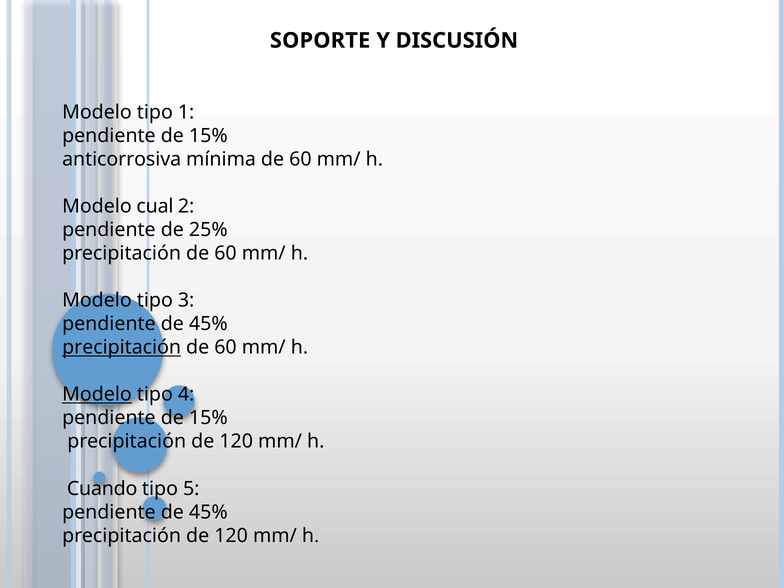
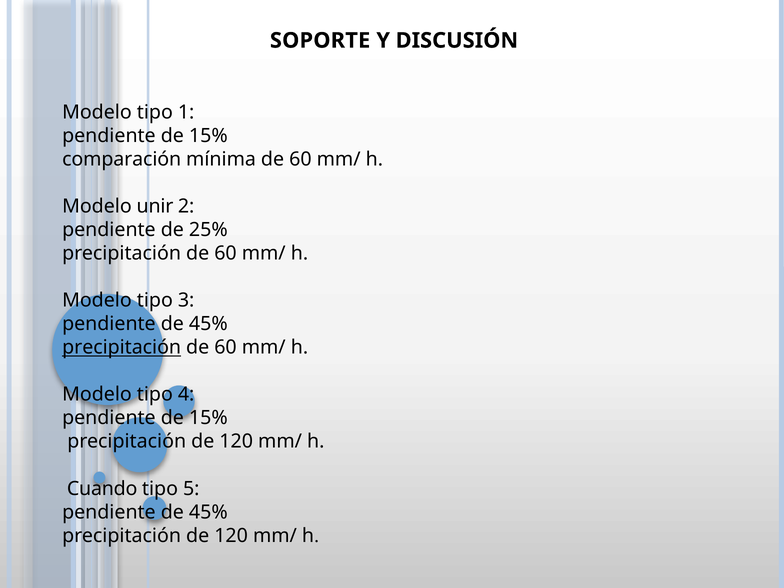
anticorrosiva: anticorrosiva -> comparación
cual: cual -> unir
Modelo at (97, 394) underline: present -> none
